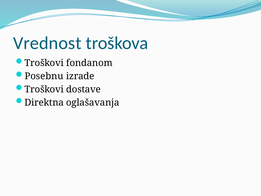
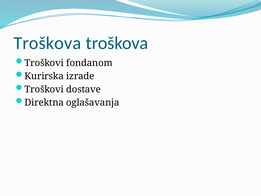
Vrednost at (47, 43): Vrednost -> Troškova
Posebnu: Posebnu -> Kurirska
